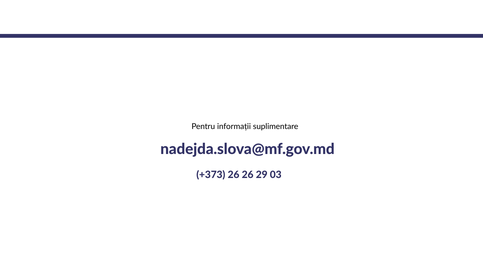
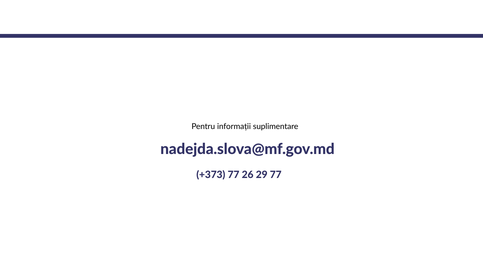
+373 26: 26 -> 77
29 03: 03 -> 77
